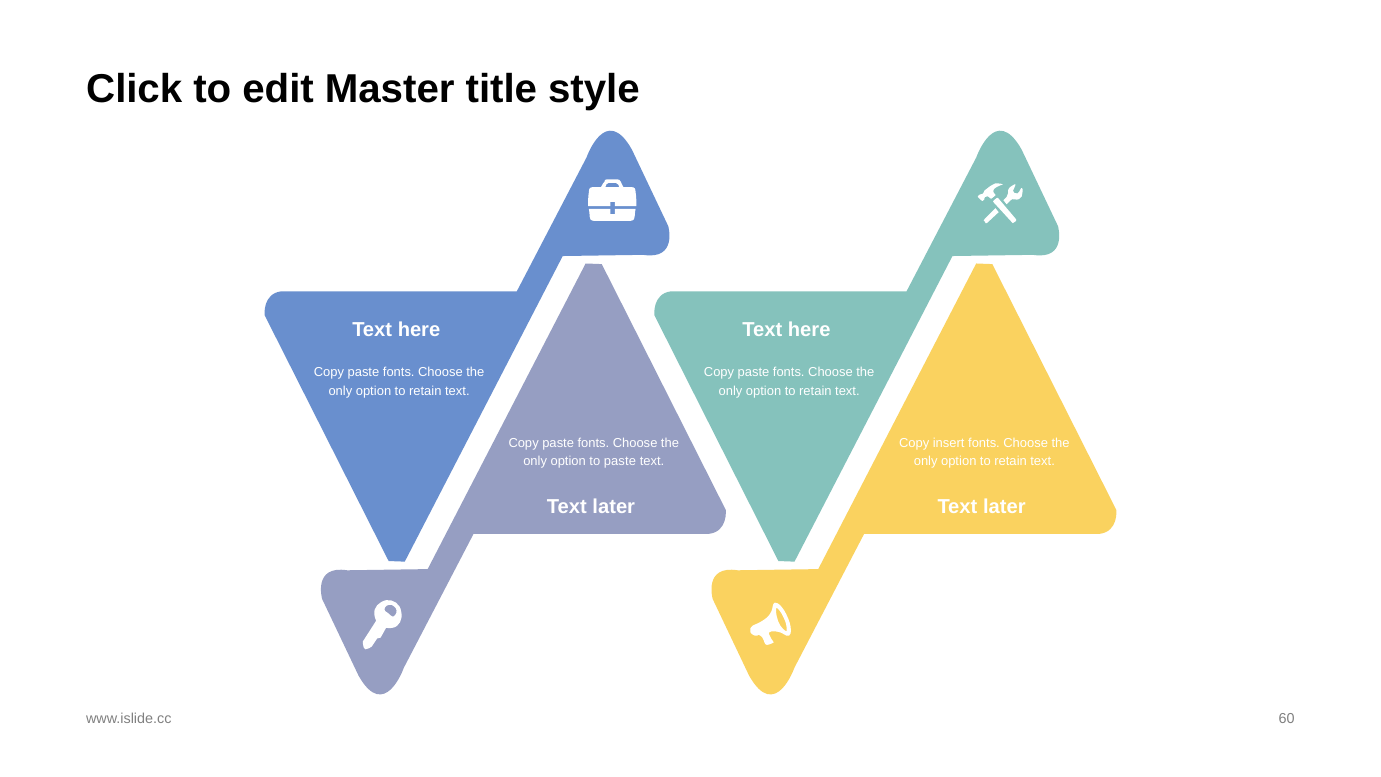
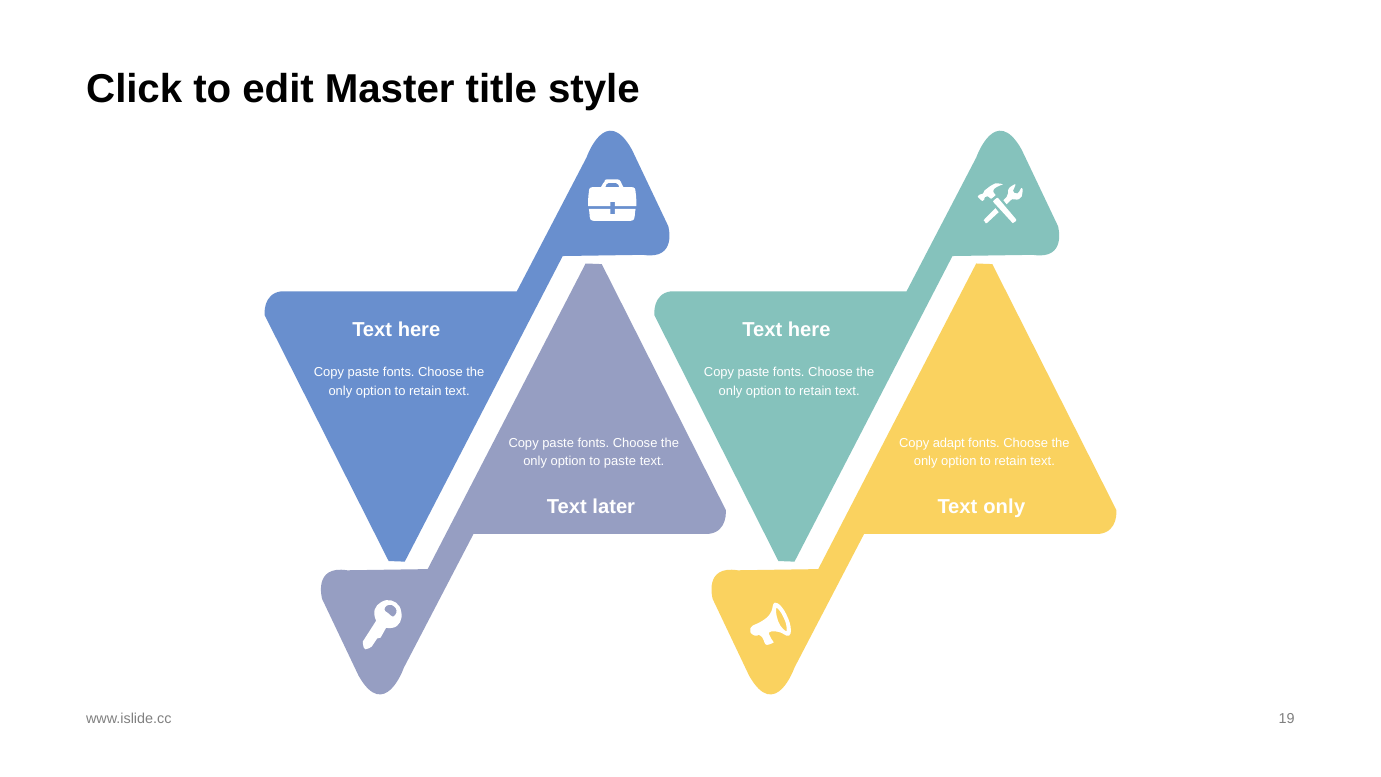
insert: insert -> adapt
later at (1004, 507): later -> only
60: 60 -> 19
